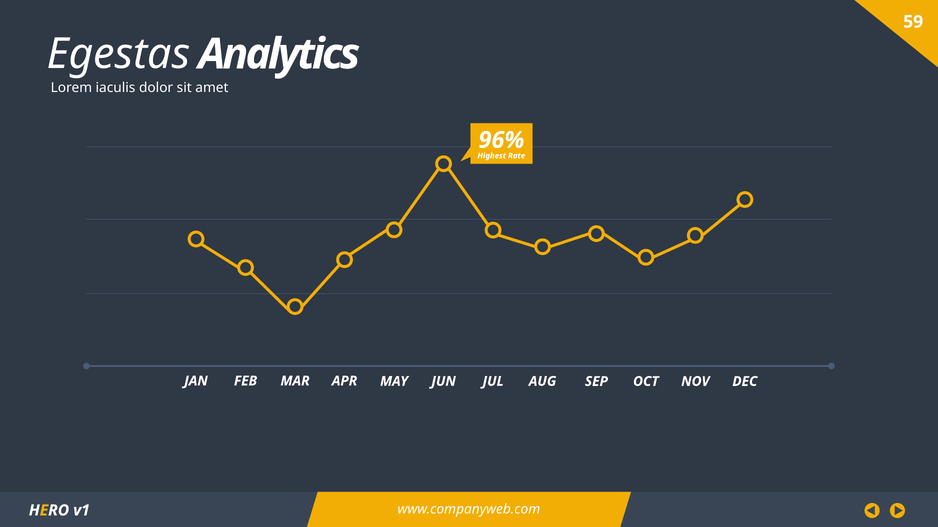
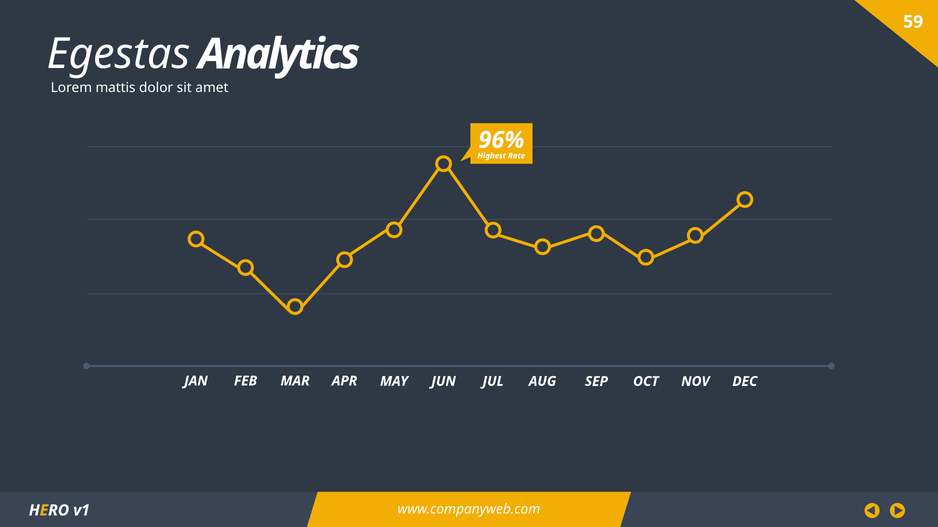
iaculis: iaculis -> mattis
